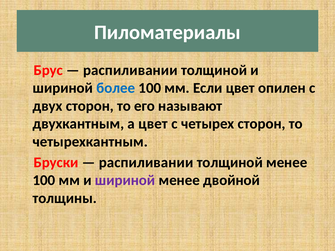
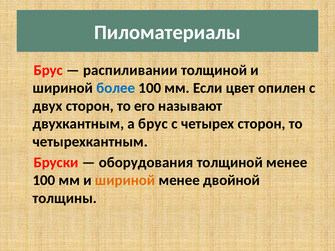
а цвет: цвет -> брус
распиливании at (146, 163): распиливании -> оборудования
шириной at (125, 180) colour: purple -> orange
